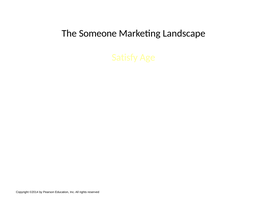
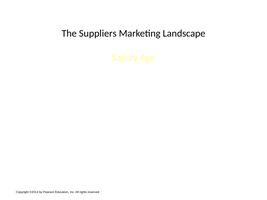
Someone: Someone -> Suppliers
